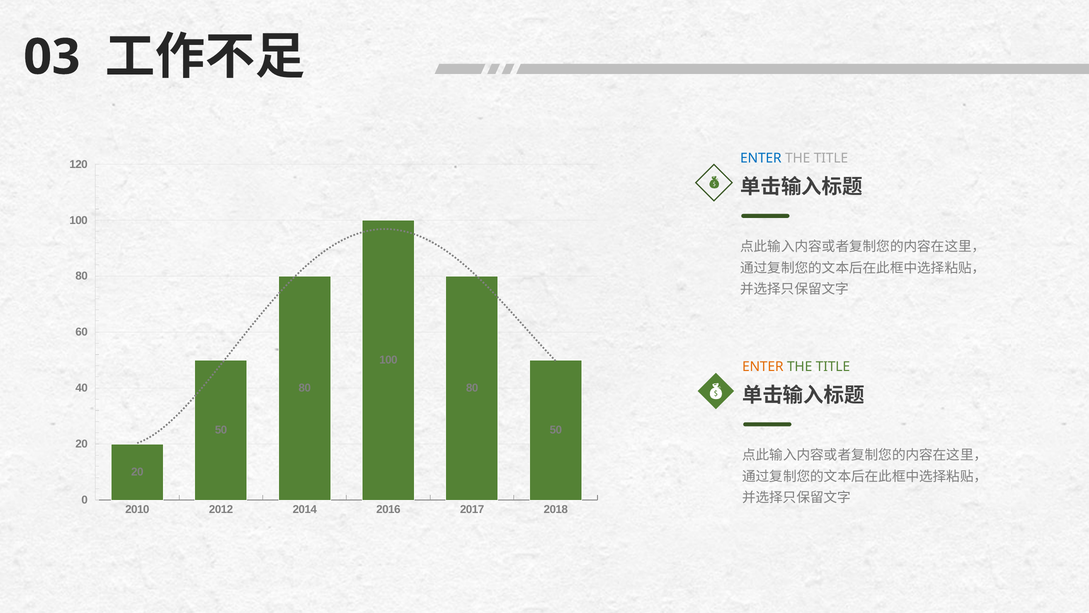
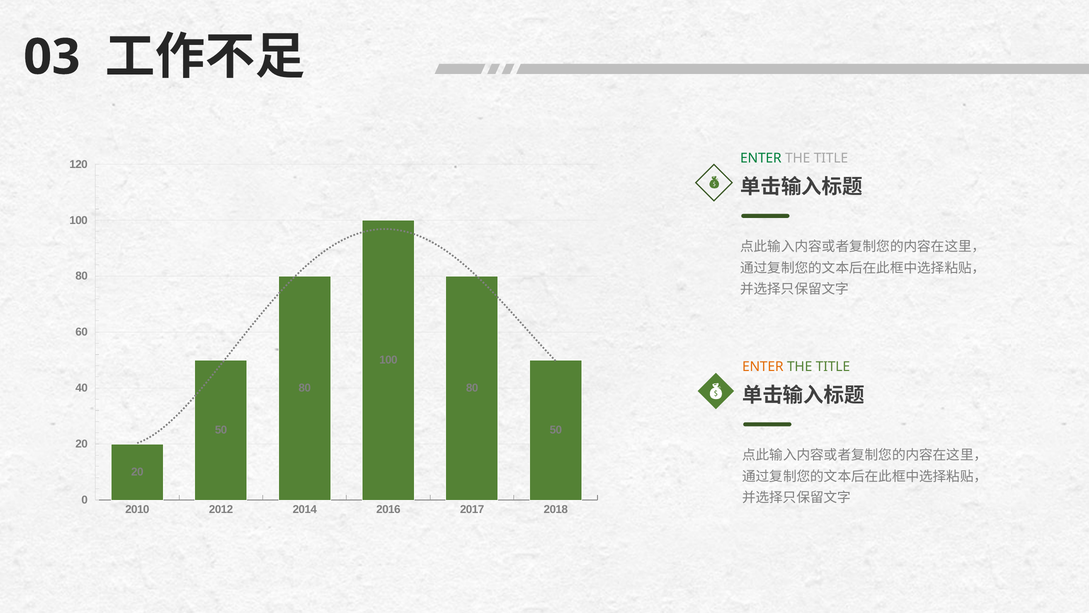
ENTER at (761, 158) colour: blue -> green
